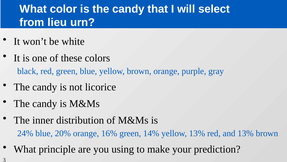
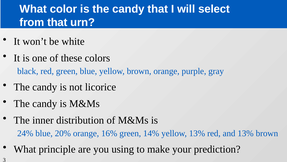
from lieu: lieu -> that
